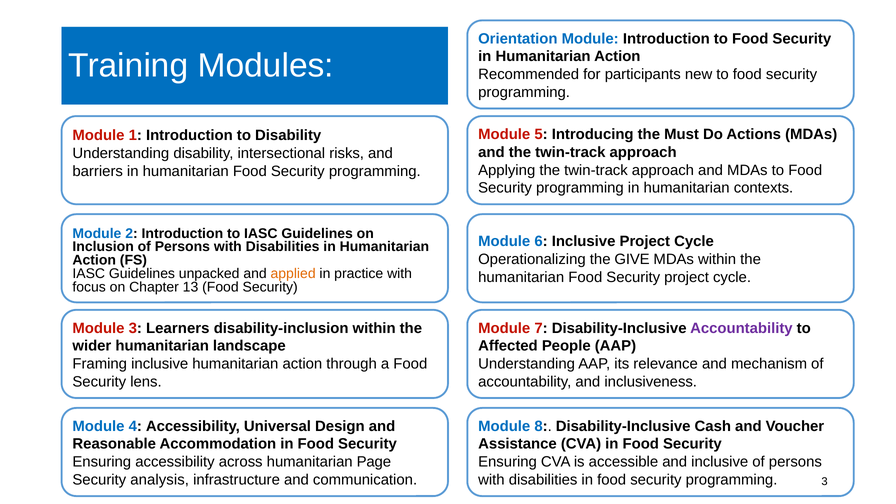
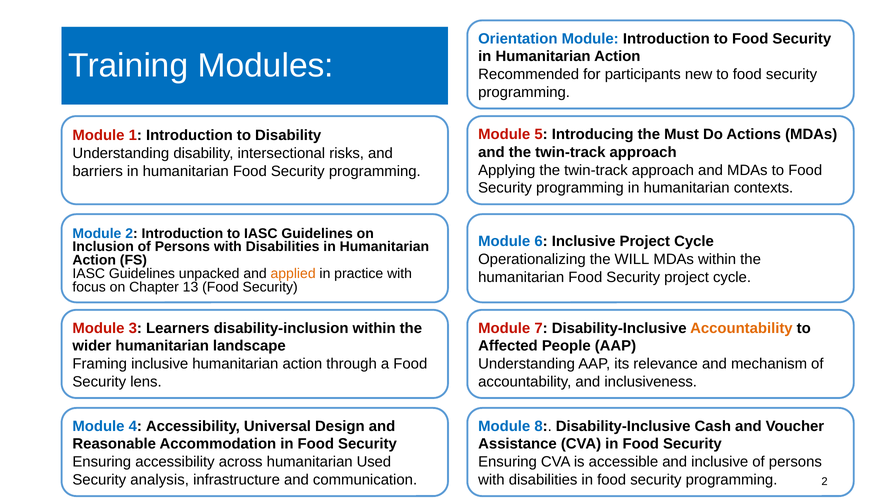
GIVE: GIVE -> WILL
Accountability at (741, 328) colour: purple -> orange
Page: Page -> Used
programming 3: 3 -> 2
